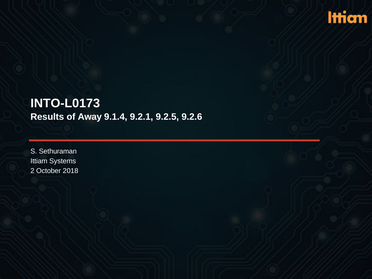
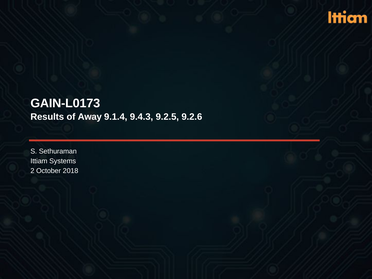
INTO-L0173: INTO-L0173 -> GAIN-L0173
9.2.1: 9.2.1 -> 9.4.3
